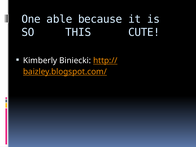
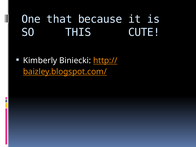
able: able -> that
